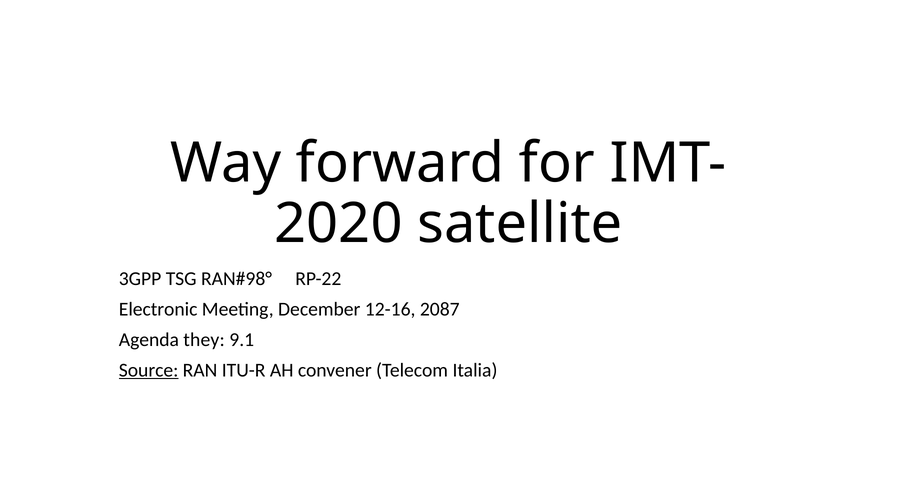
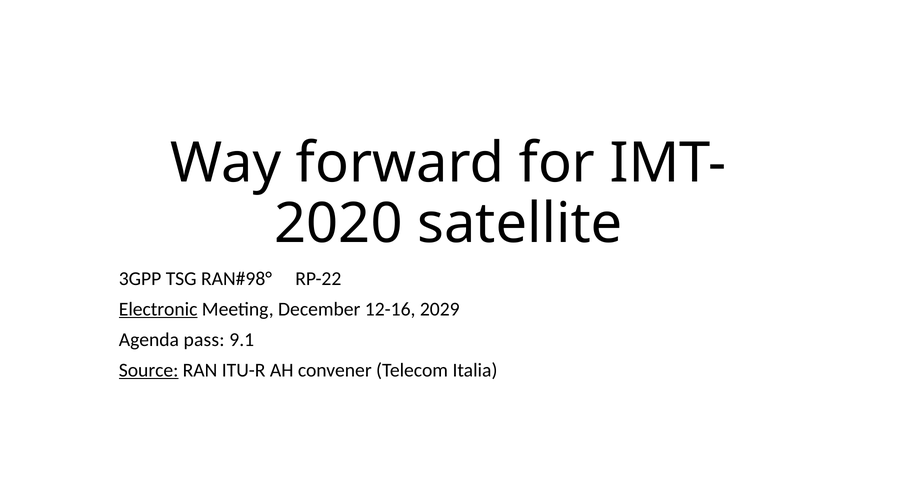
Electronic underline: none -> present
2087: 2087 -> 2029
they: they -> pass
